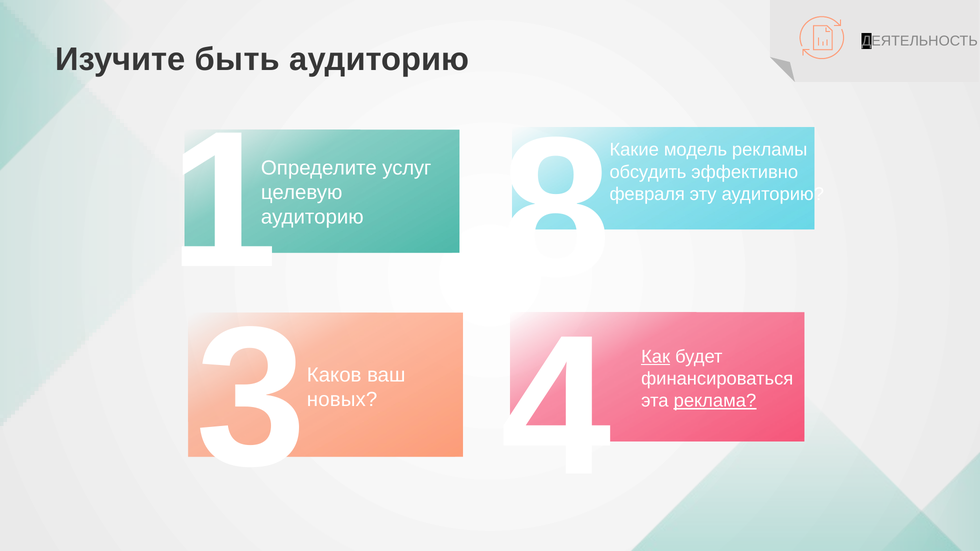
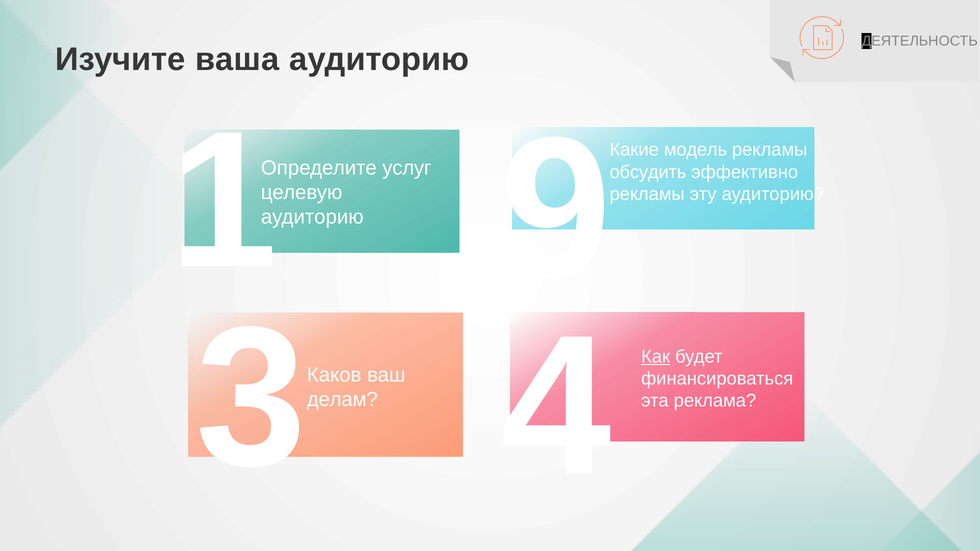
быть: быть -> ваша
февраля at (647, 194): февраля -> рекламы
8: 8 -> 9
новых: новых -> делам
реклама underline: present -> none
